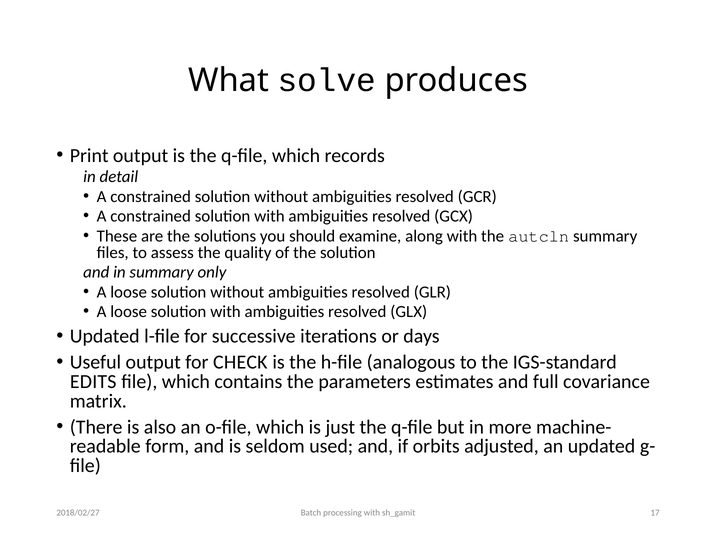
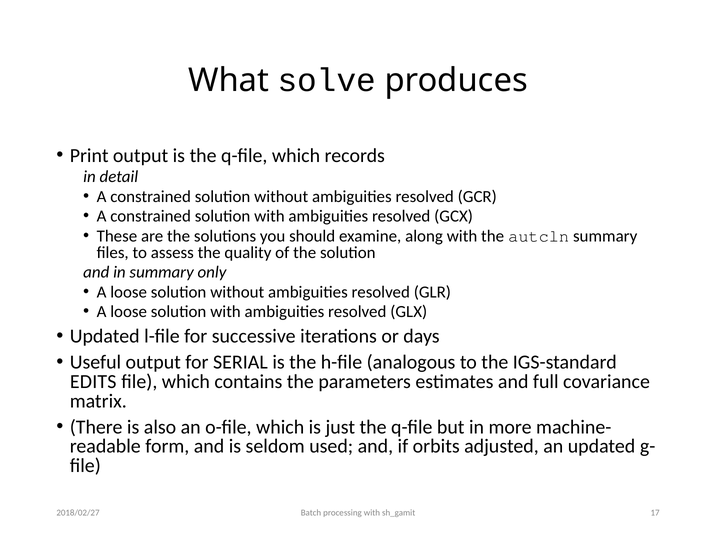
CHECK: CHECK -> SERIAL
